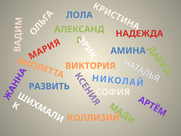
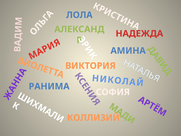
РАЗВИТЬ: РАЗВИТЬ -> РАНИМА
